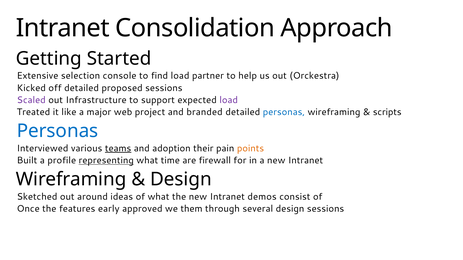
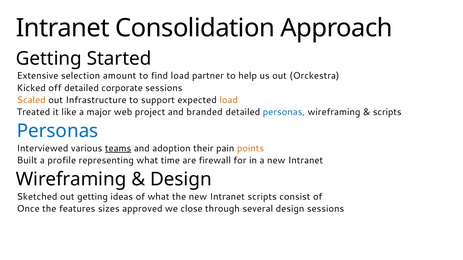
console: console -> amount
proposed: proposed -> corporate
Scaled colour: purple -> orange
load at (229, 100) colour: purple -> orange
representing underline: present -> none
out around: around -> getting
Intranet demos: demos -> scripts
early: early -> sizes
them: them -> close
